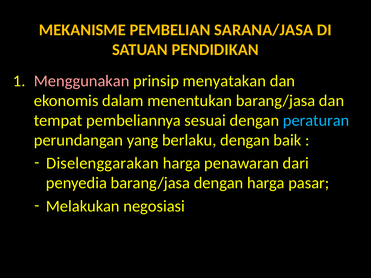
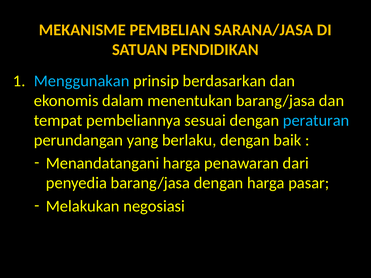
Menggunakan colour: pink -> light blue
menyatakan: menyatakan -> berdasarkan
Diselenggarakan: Diselenggarakan -> Menandatangani
